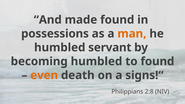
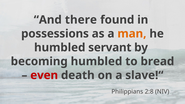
made: made -> there
to found: found -> bread
even colour: orange -> red
signs!“: signs!“ -> slave!“
